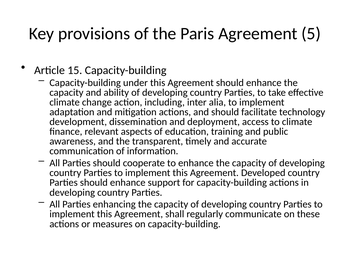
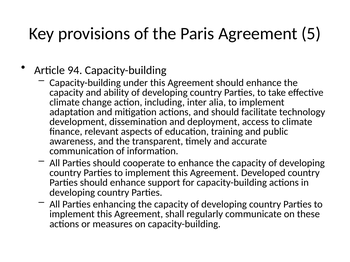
15: 15 -> 94
